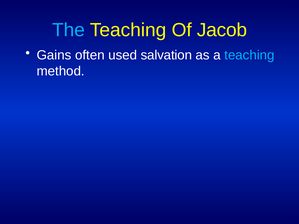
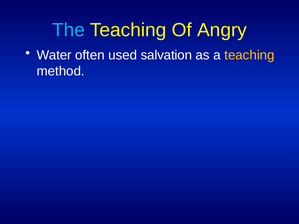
Jacob: Jacob -> Angry
Gains: Gains -> Water
teaching at (249, 55) colour: light blue -> yellow
